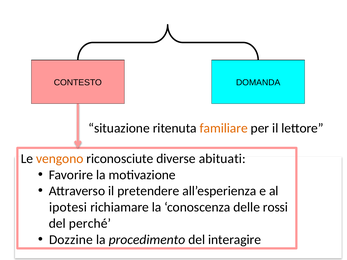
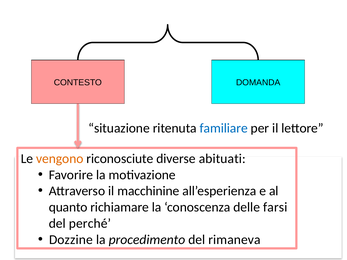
familiare colour: orange -> blue
pretendere: pretendere -> macchinine
ipotesi: ipotesi -> quanto
rossi: rossi -> farsi
interagire: interagire -> rimaneva
